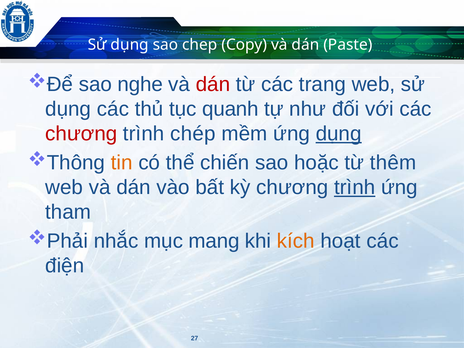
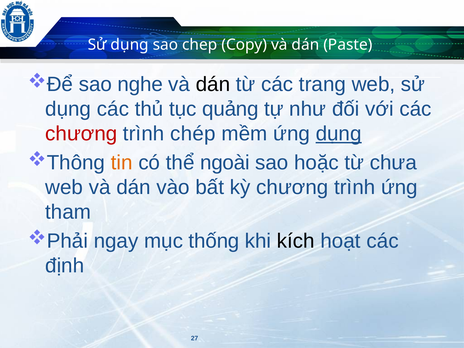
dán at (213, 84) colour: red -> black
quanh: quanh -> quảng
chiến: chiến -> ngoài
thêm: thêm -> chưa
trình at (355, 187) underline: present -> none
nhắc: nhắc -> ngay
mang: mang -> thống
kích colour: orange -> black
điện: điện -> định
